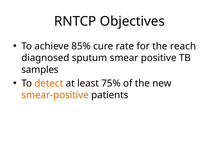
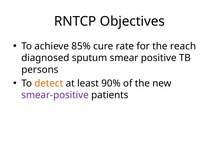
samples: samples -> persons
75%: 75% -> 90%
smear-positive colour: orange -> purple
